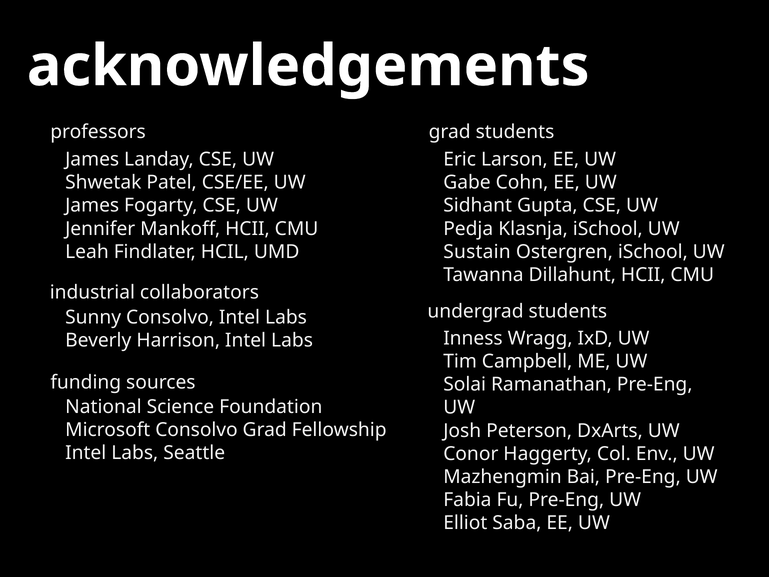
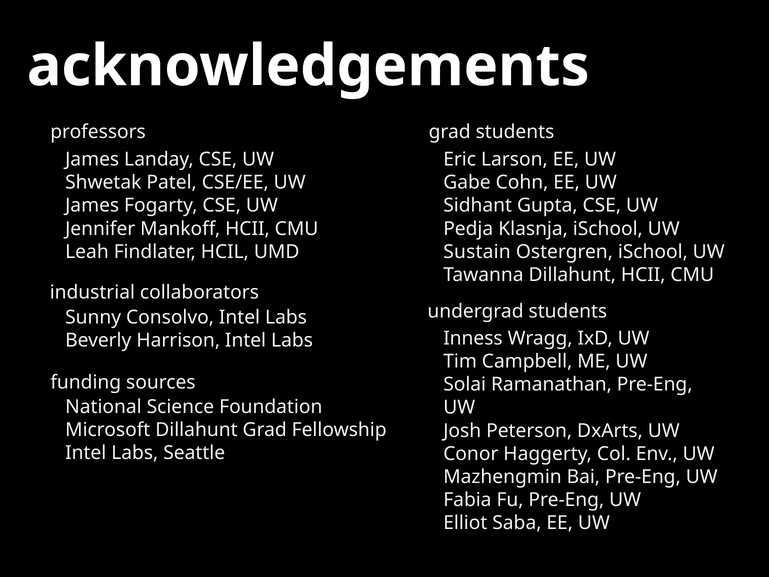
Microsoft Consolvo: Consolvo -> Dillahunt
